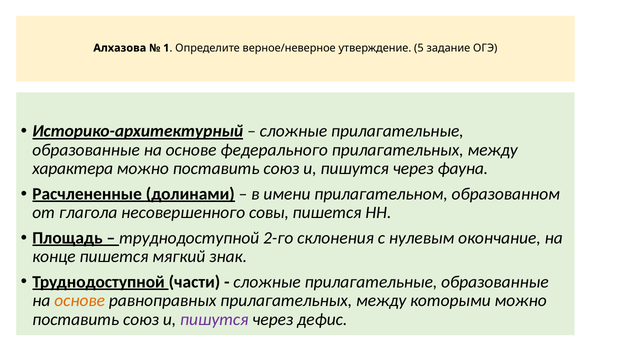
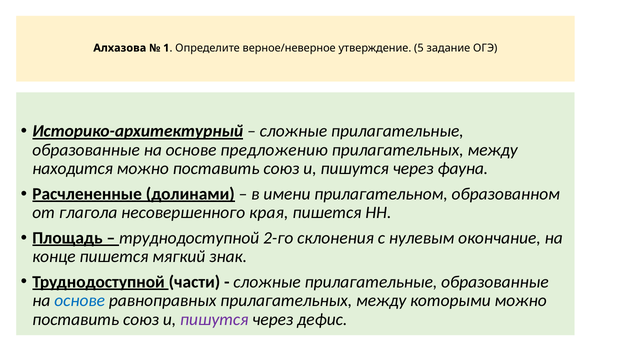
федерального: федерального -> предложению
характера: характера -> находится
совы: совы -> края
основе at (80, 301) colour: orange -> blue
